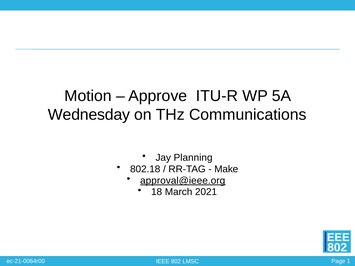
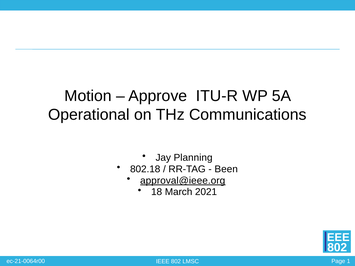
Wednesday: Wednesday -> Operational
Make: Make -> Been
